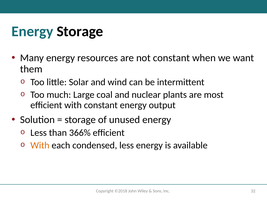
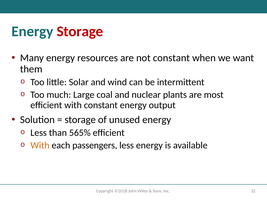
Storage at (80, 32) colour: black -> red
366%: 366% -> 565%
condensed: condensed -> passengers
